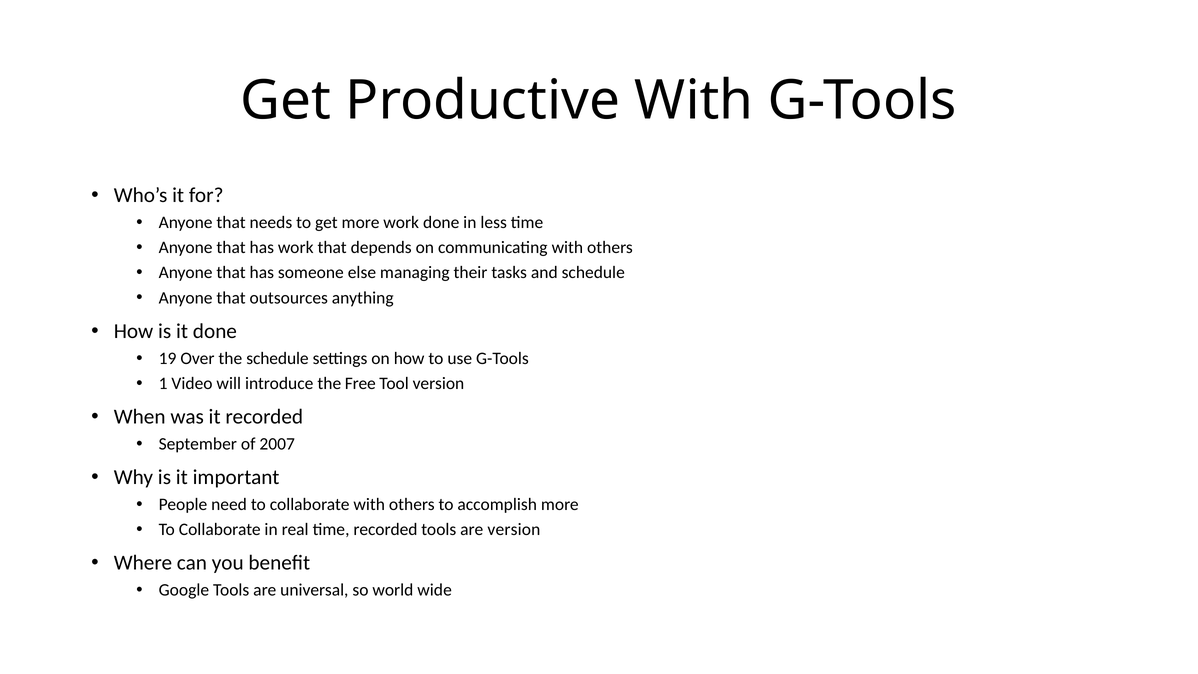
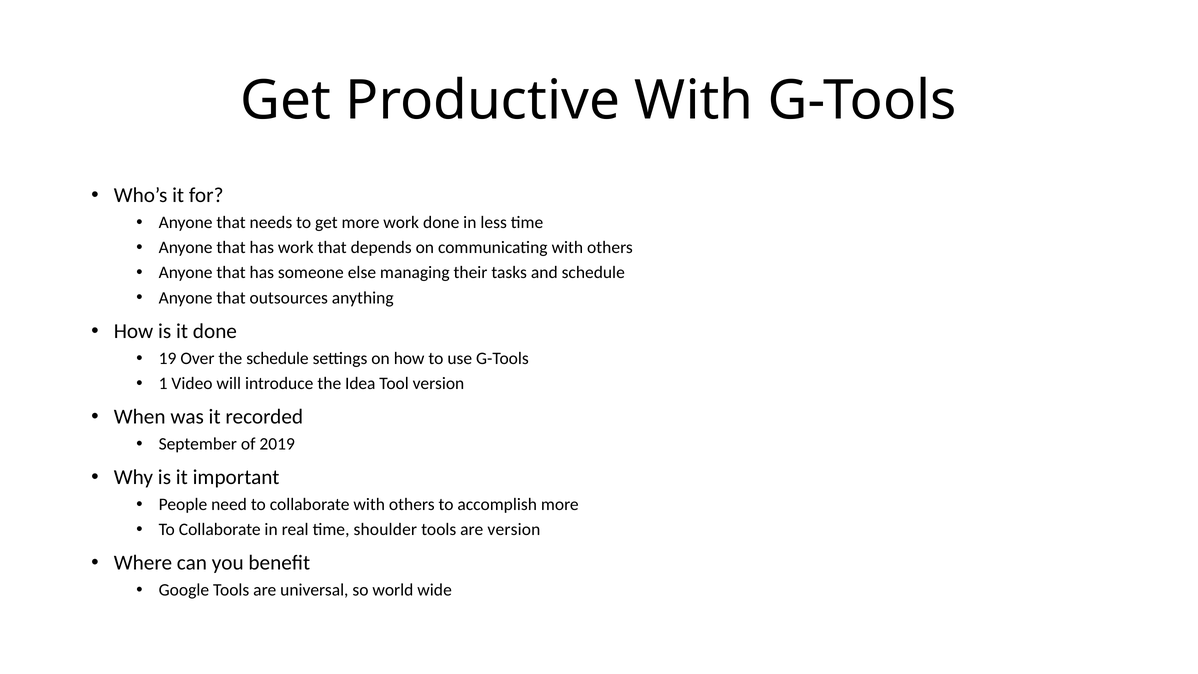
Free: Free -> Idea
2007: 2007 -> 2019
time recorded: recorded -> shoulder
